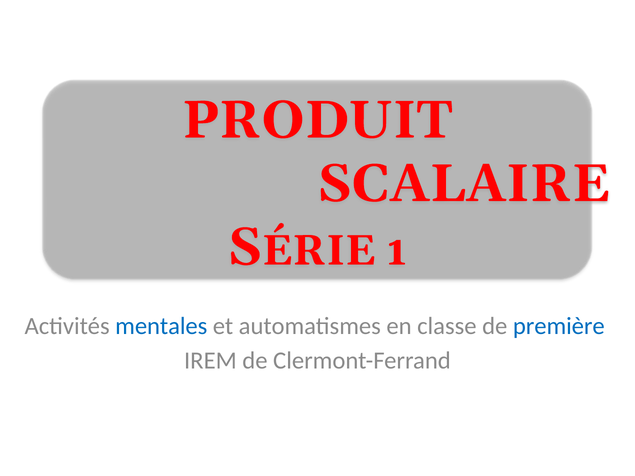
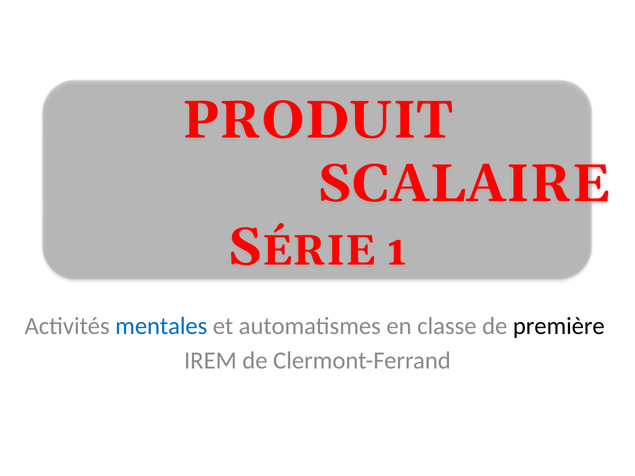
première colour: blue -> black
